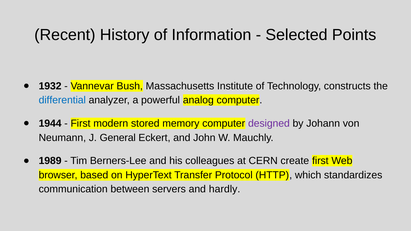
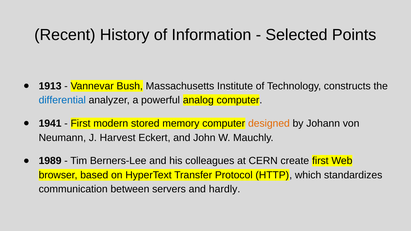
1932: 1932 -> 1913
1944: 1944 -> 1941
designed colour: purple -> orange
General: General -> Harvest
